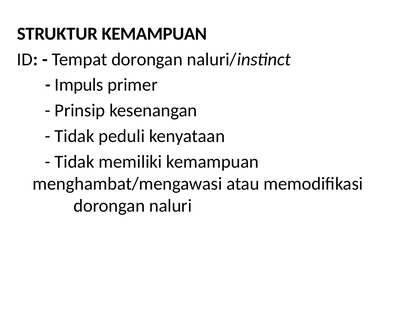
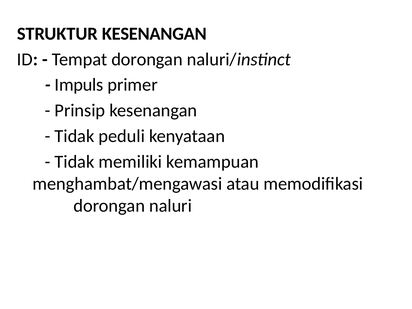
STRUKTUR KEMAMPUAN: KEMAMPUAN -> KESENANGAN
